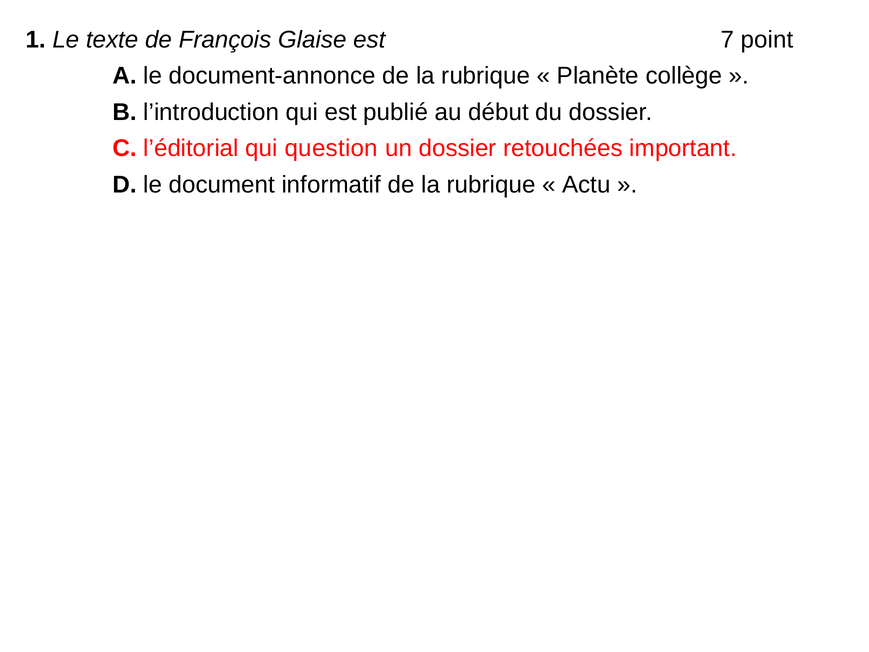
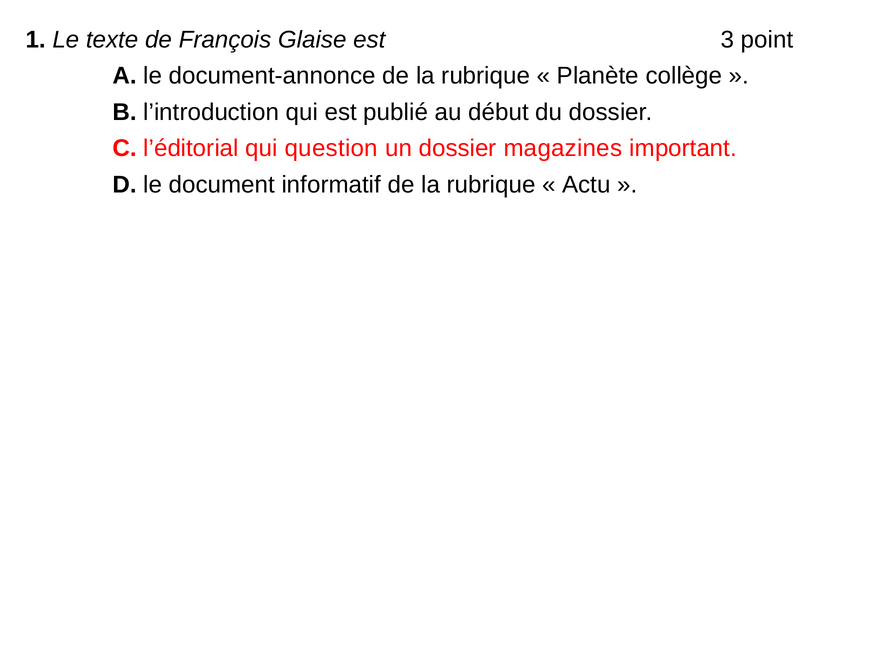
7: 7 -> 3
retouchées: retouchées -> magazines
